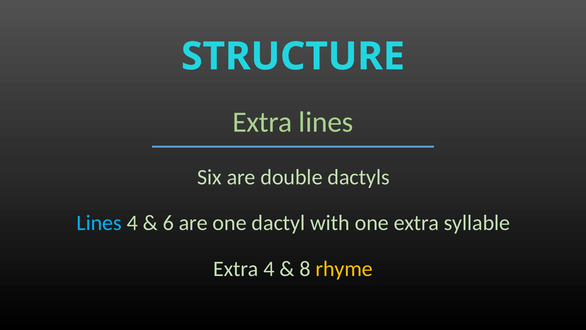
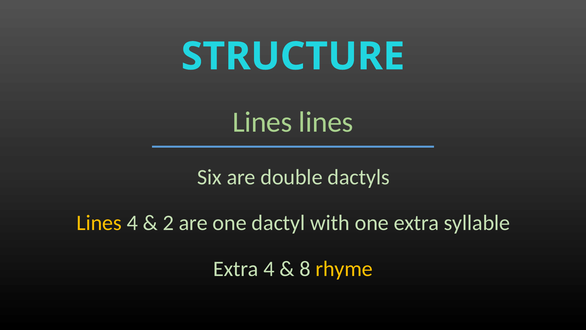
Extra at (262, 122): Extra -> Lines
Lines at (99, 223) colour: light blue -> yellow
6: 6 -> 2
